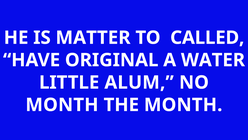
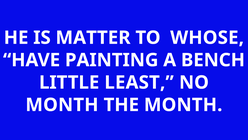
CALLED: CALLED -> WHOSE
ORIGINAL: ORIGINAL -> PAINTING
WATER: WATER -> BENCH
ALUM: ALUM -> LEAST
